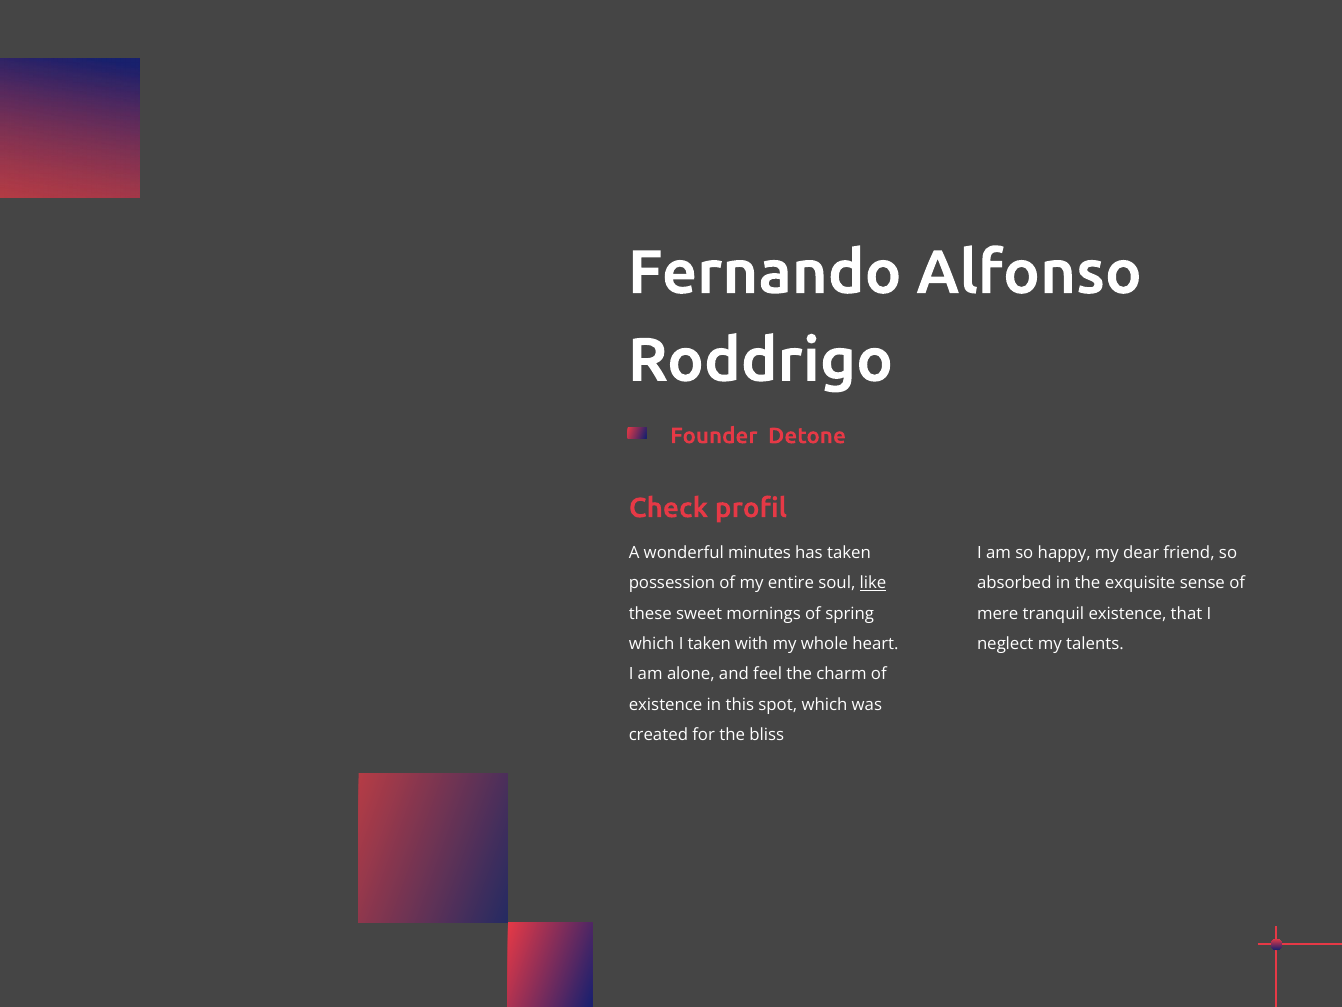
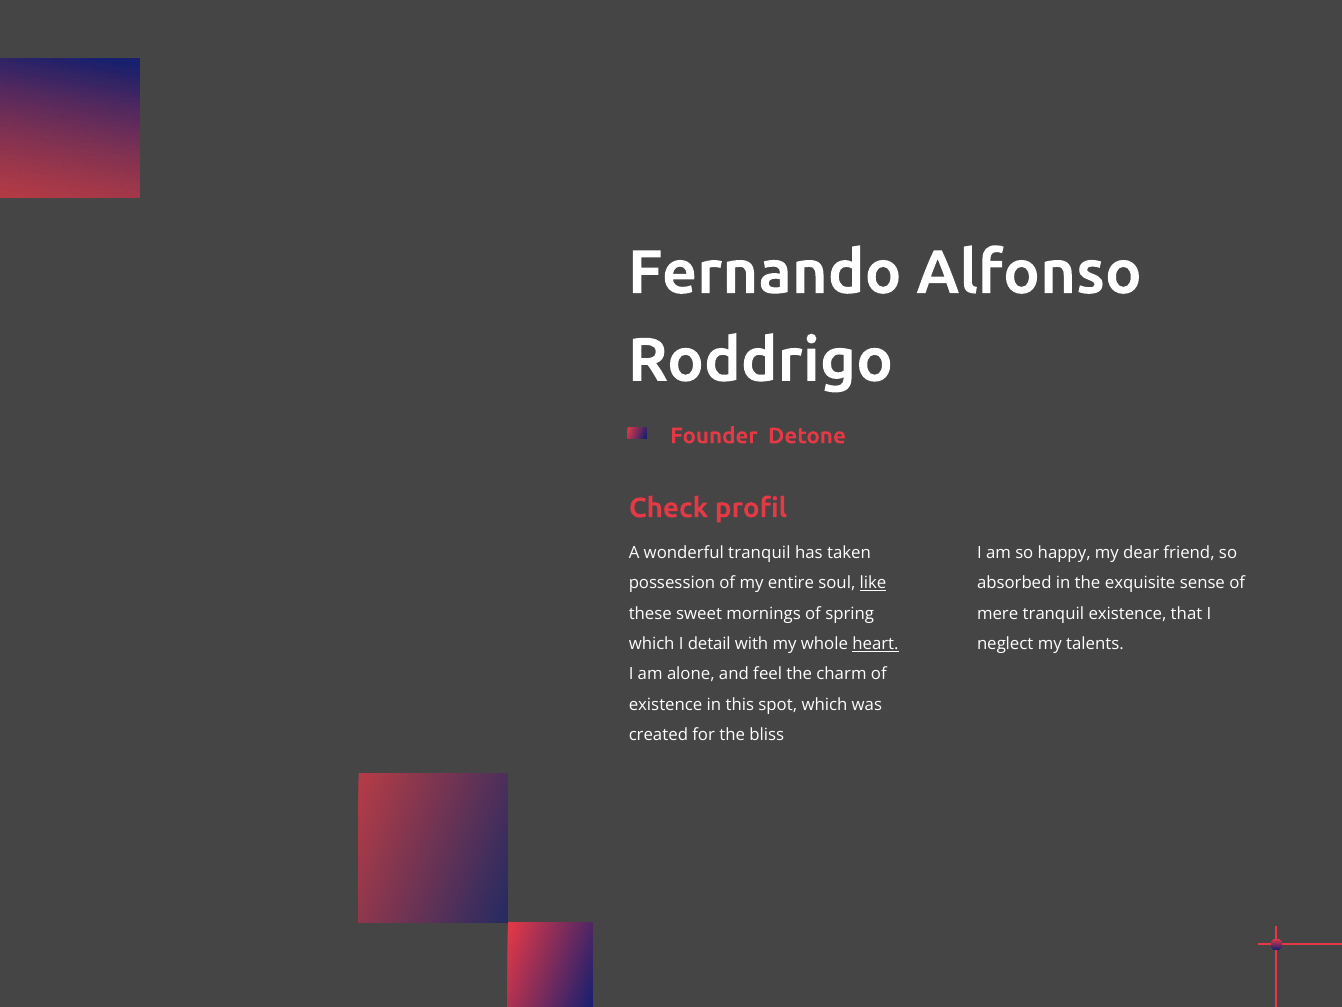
wonderful minutes: minutes -> tranquil
I taken: taken -> detail
heart underline: none -> present
